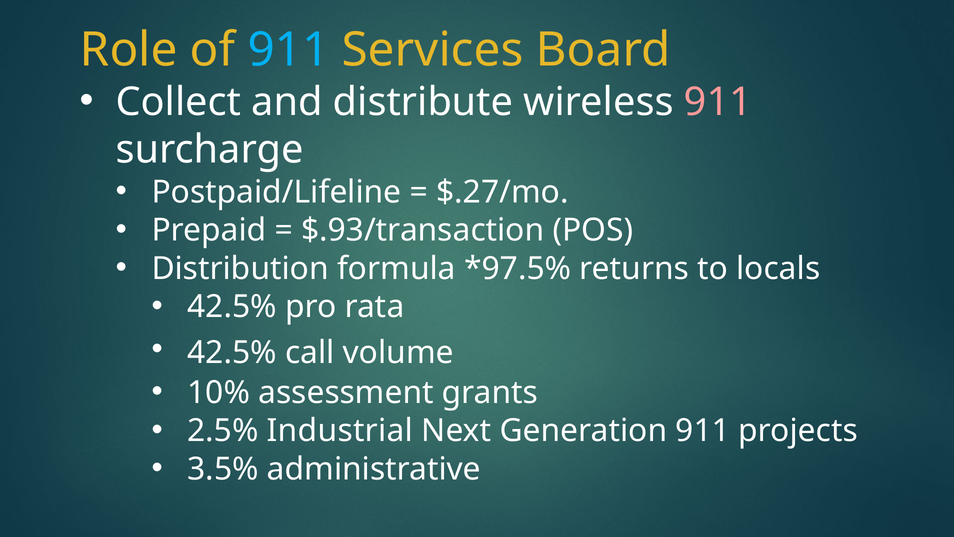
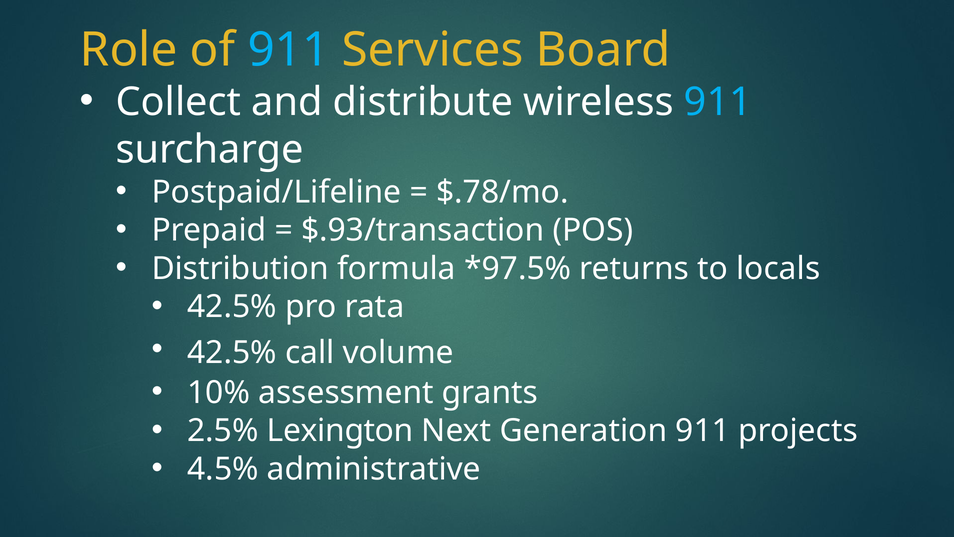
911 at (718, 102) colour: pink -> light blue
$.27/mo: $.27/mo -> $.78/mo
Industrial: Industrial -> Lexington
3.5%: 3.5% -> 4.5%
